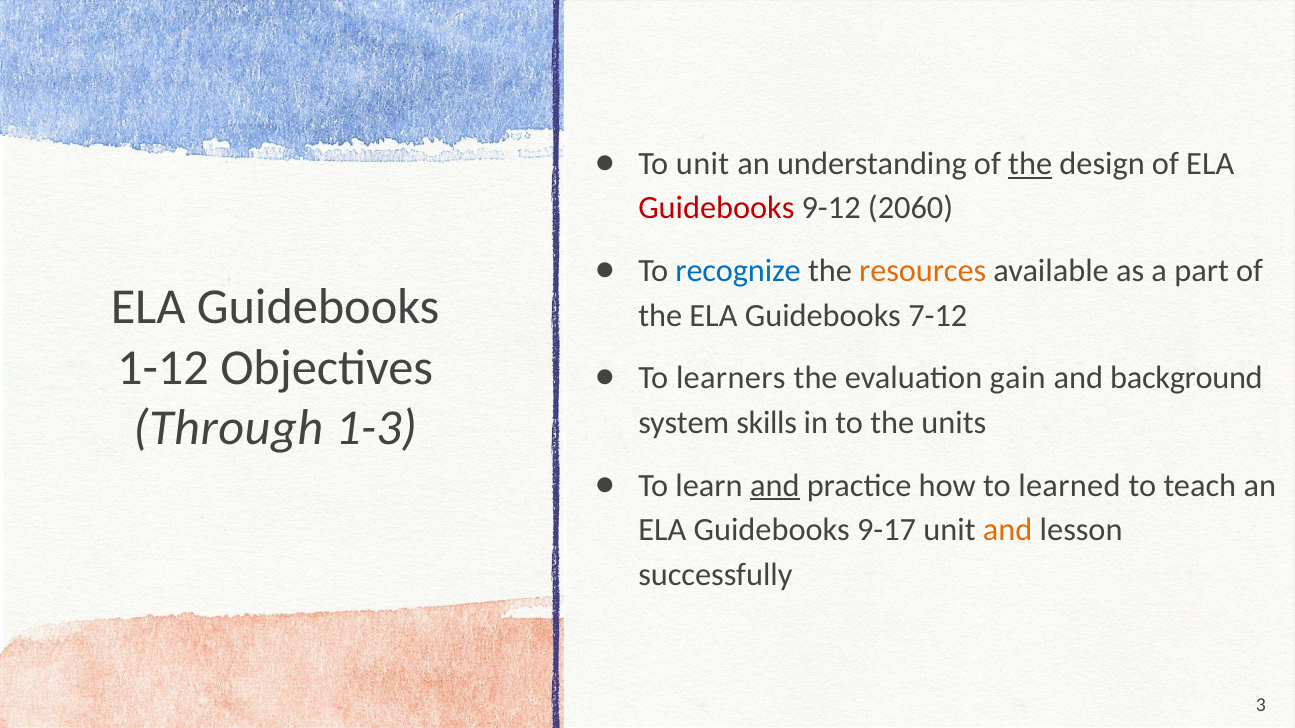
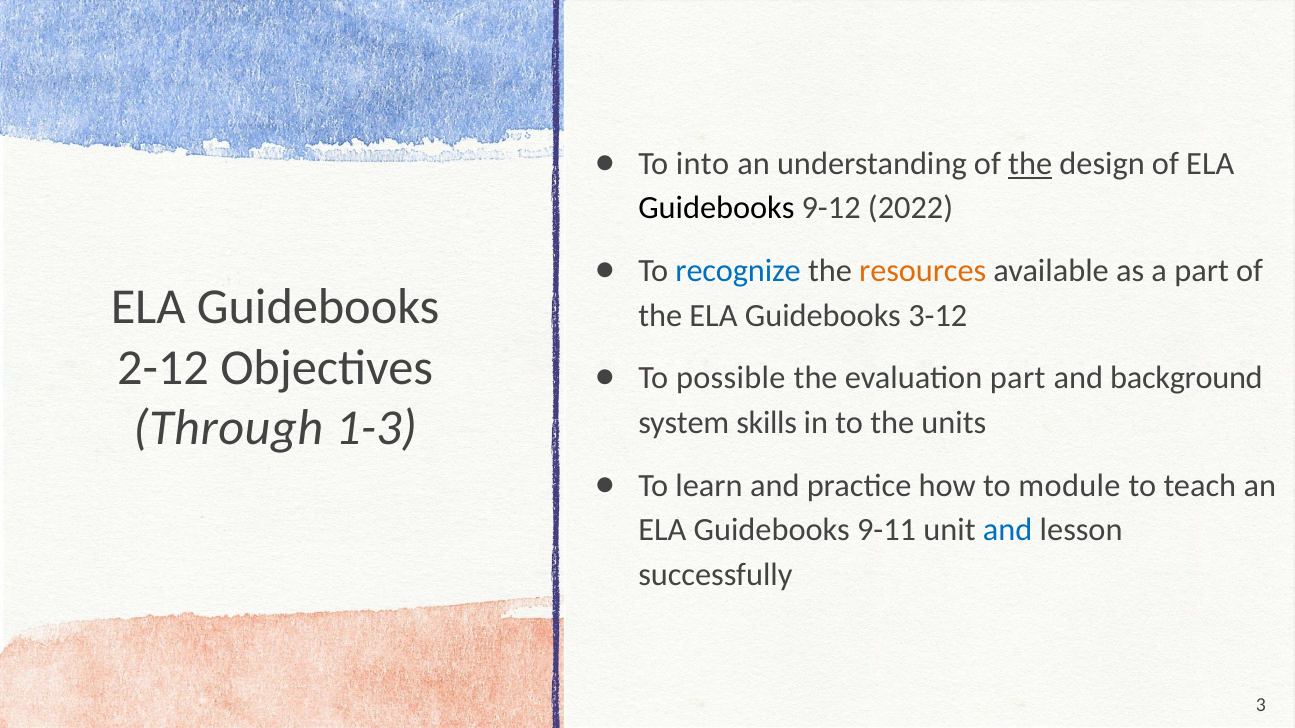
To unit: unit -> into
Guidebooks at (716, 208) colour: red -> black
2060: 2060 -> 2022
7-12: 7-12 -> 3-12
1-12: 1-12 -> 2-12
learners: learners -> possible
evaluation gain: gain -> part
and at (775, 486) underline: present -> none
learned: learned -> module
9-17: 9-17 -> 9-11
and at (1008, 530) colour: orange -> blue
